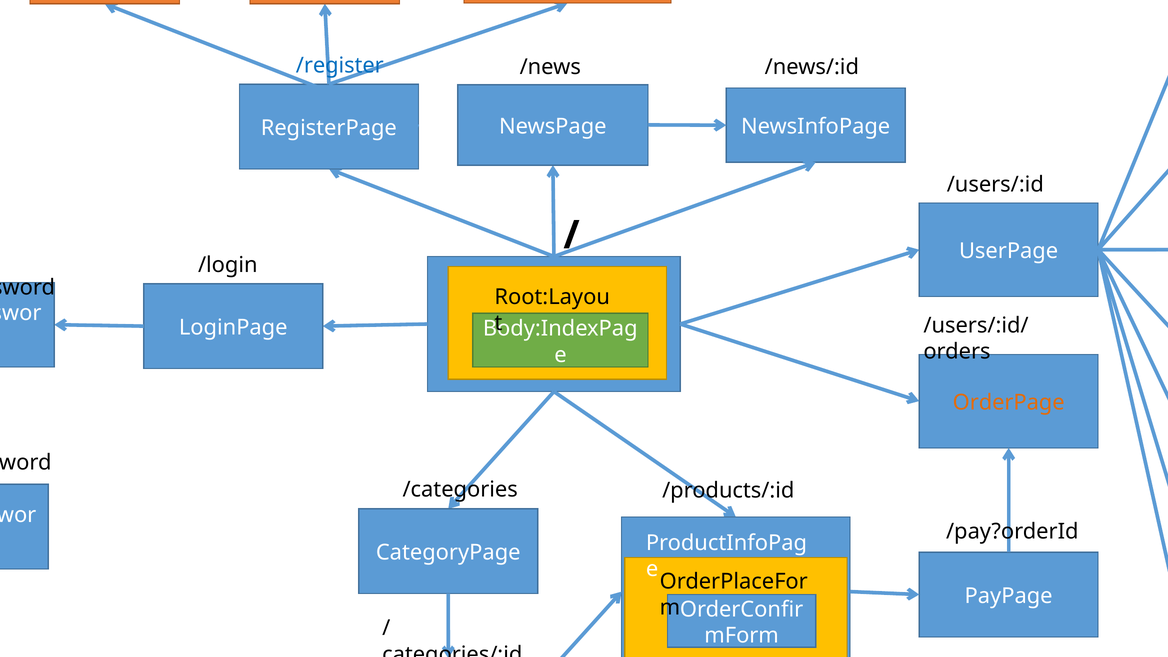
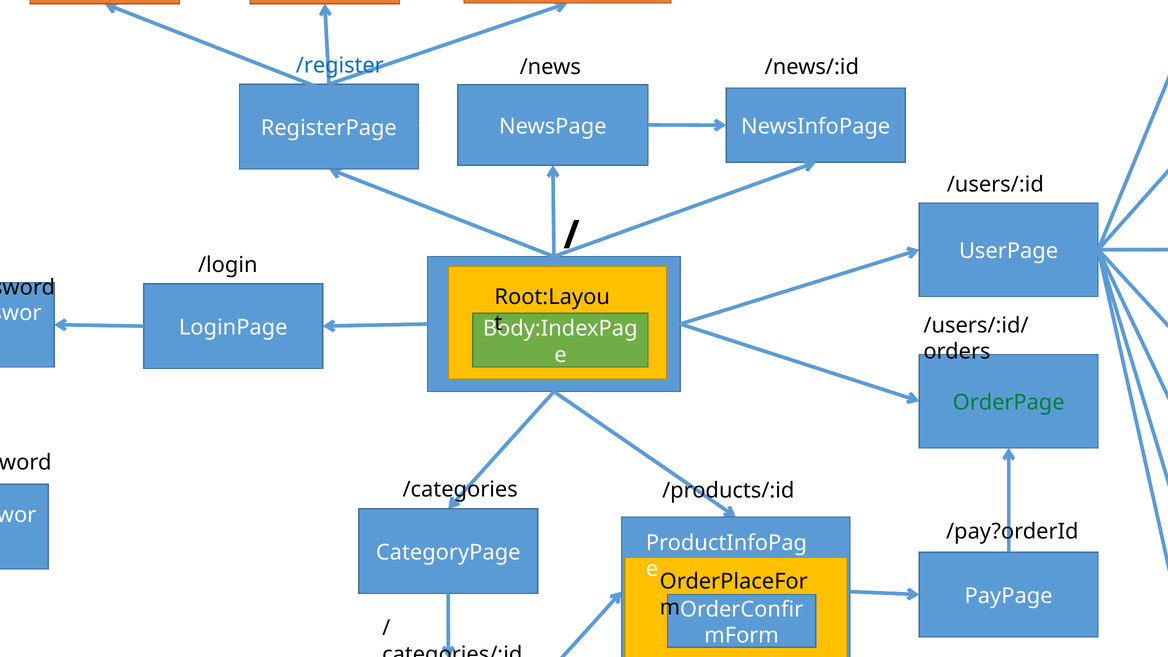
OrderPage colour: orange -> green
